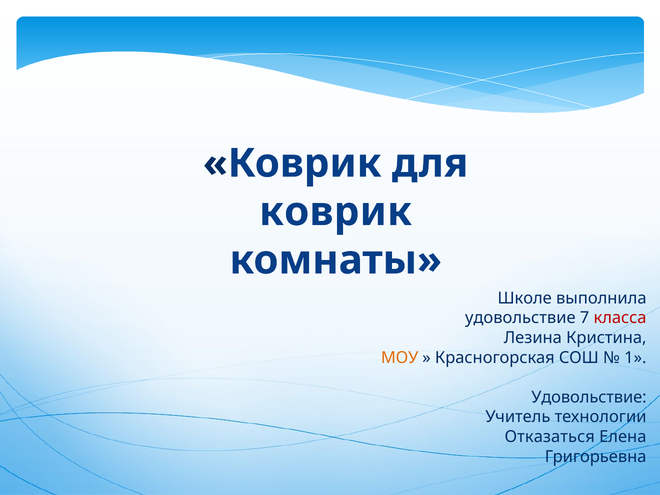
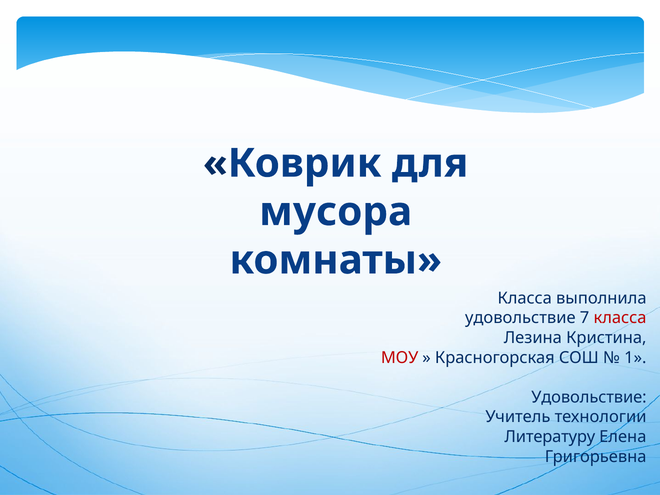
коврик at (336, 212): коврик -> мусора
Школе at (525, 298): Школе -> Класса
МОУ colour: orange -> red
Отказаться: Отказаться -> Литературу
